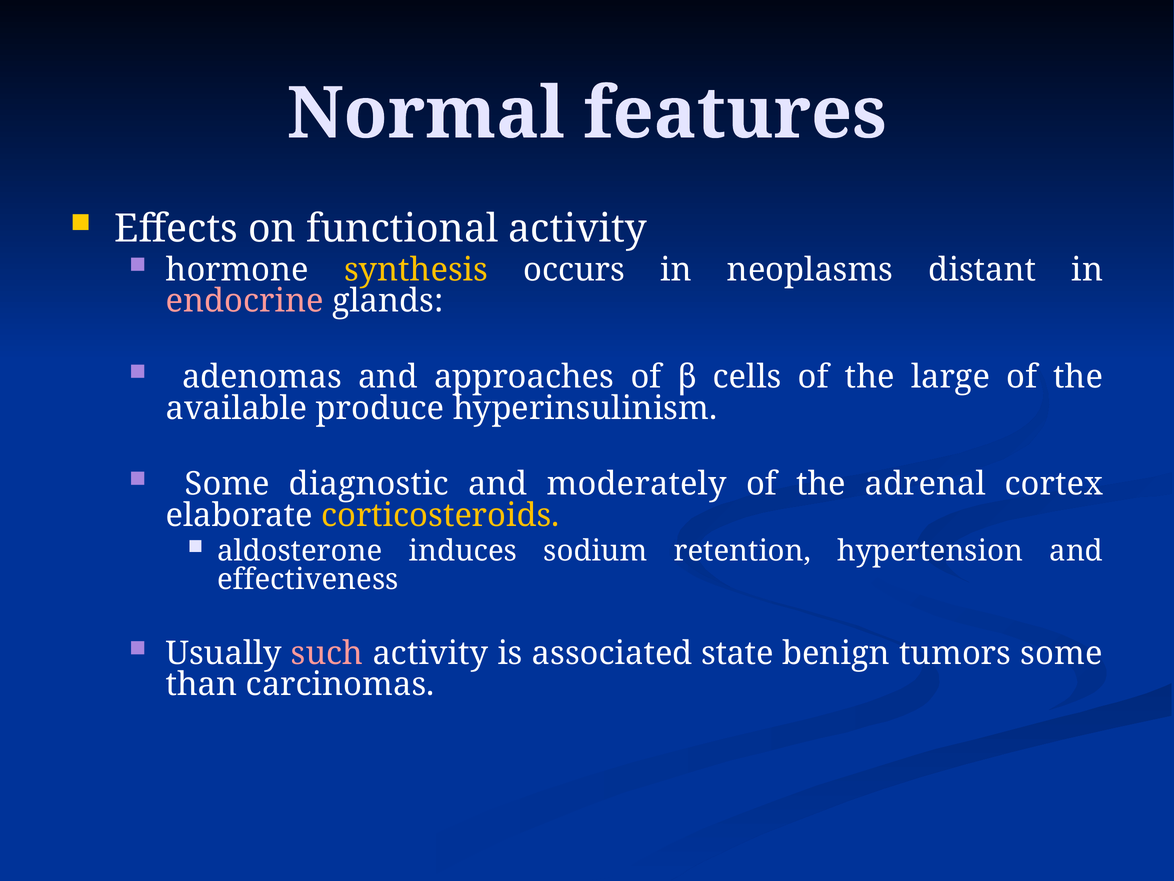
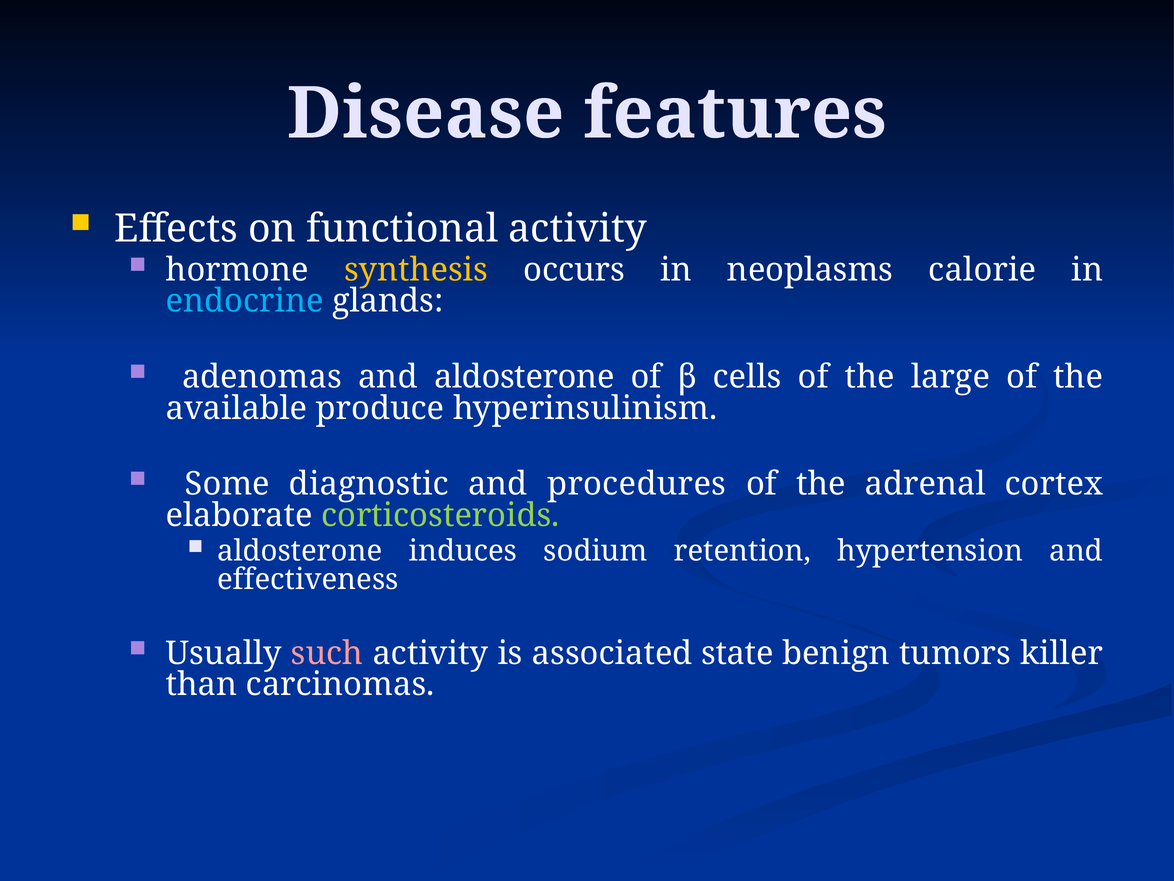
Normal: Normal -> Disease
distant: distant -> calorie
endocrine colour: pink -> light blue
and approaches: approaches -> aldosterone
moderately: moderately -> procedures
corticosteroids colour: yellow -> light green
tumors some: some -> killer
